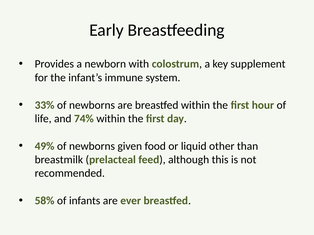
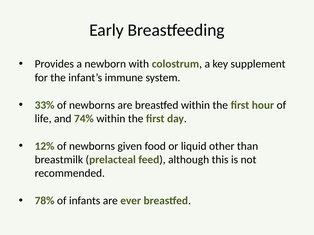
49%: 49% -> 12%
58%: 58% -> 78%
